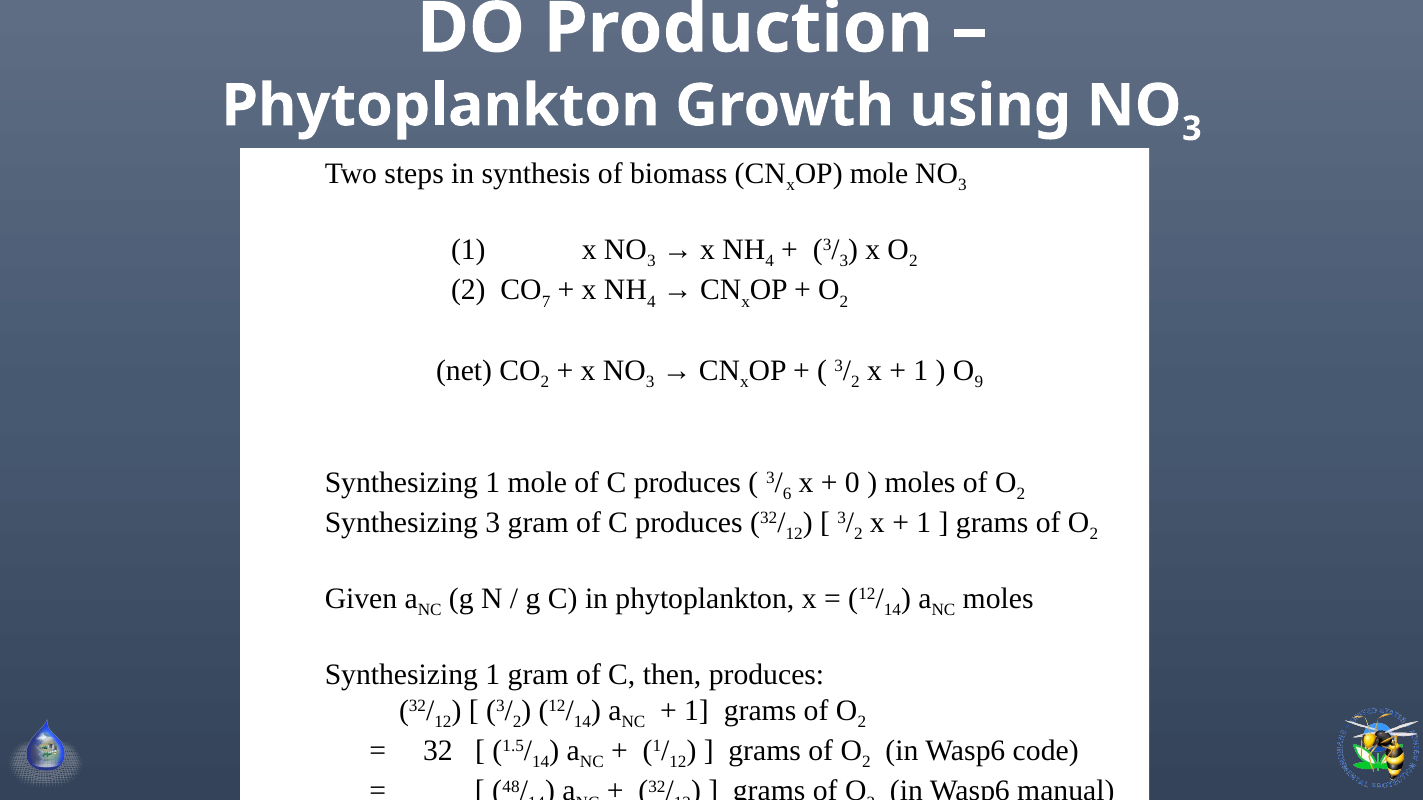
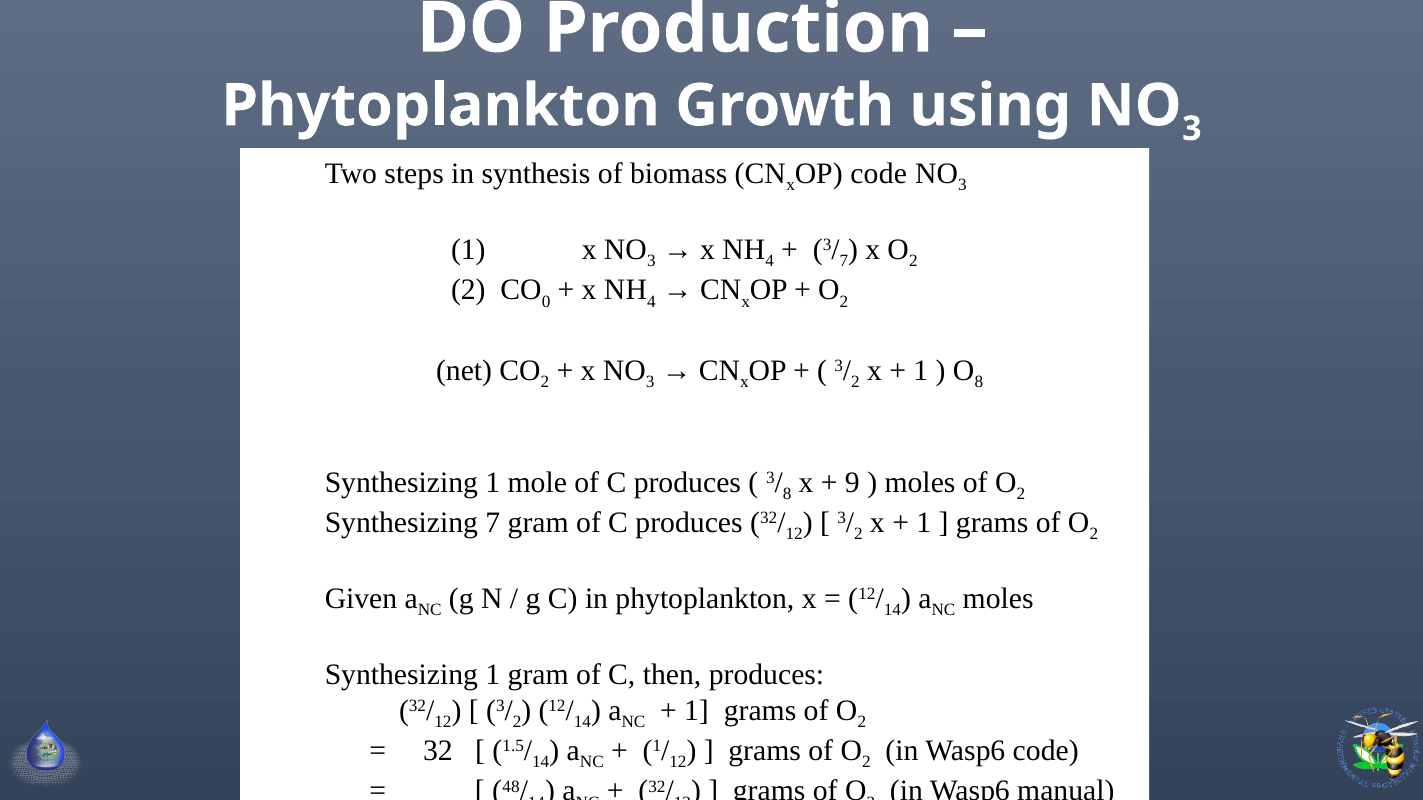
mole at (879, 173): mole -> code
3 at (844, 261): 3 -> 7
7: 7 -> 0
9 at (979, 382): 9 -> 8
6 at (787, 494): 6 -> 8
0: 0 -> 9
Synthesizing 3: 3 -> 7
